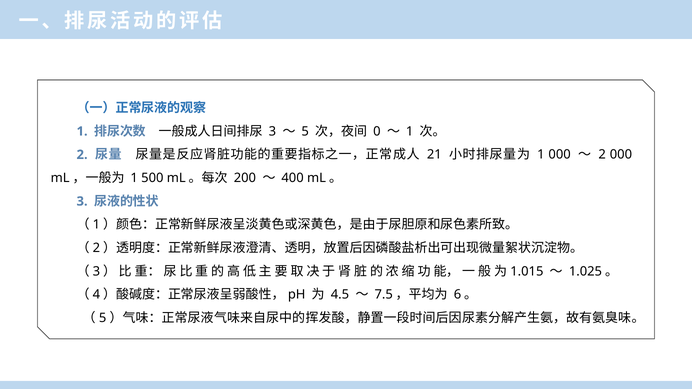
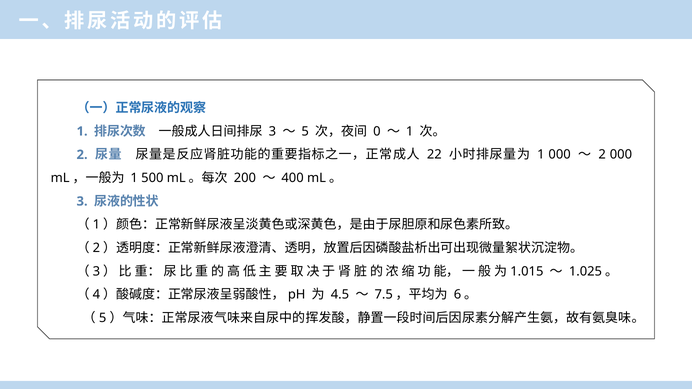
21: 21 -> 22
